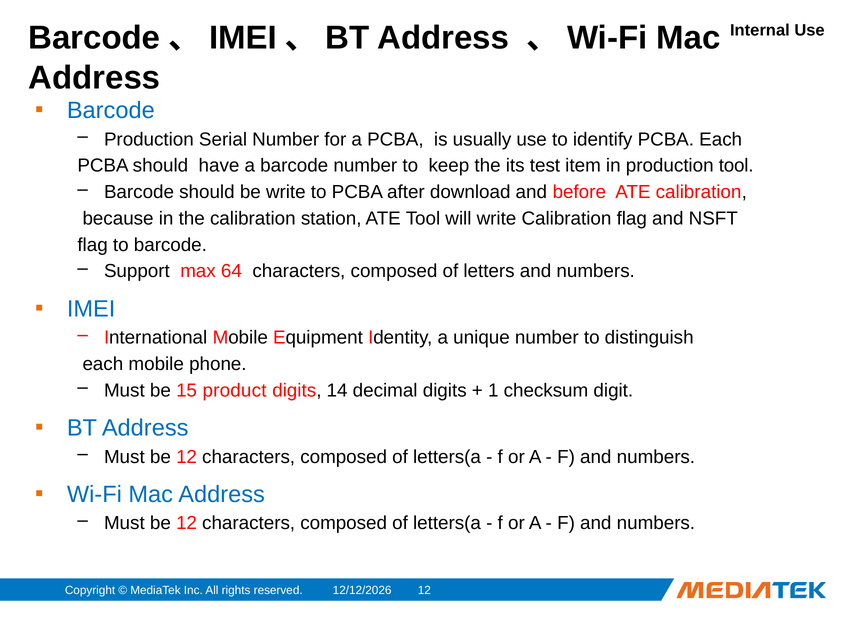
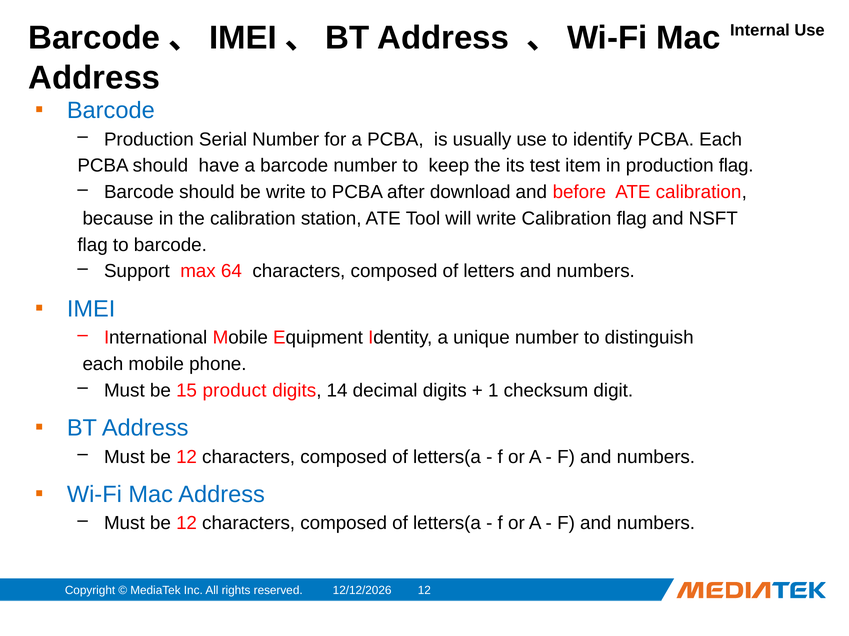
production tool: tool -> flag
